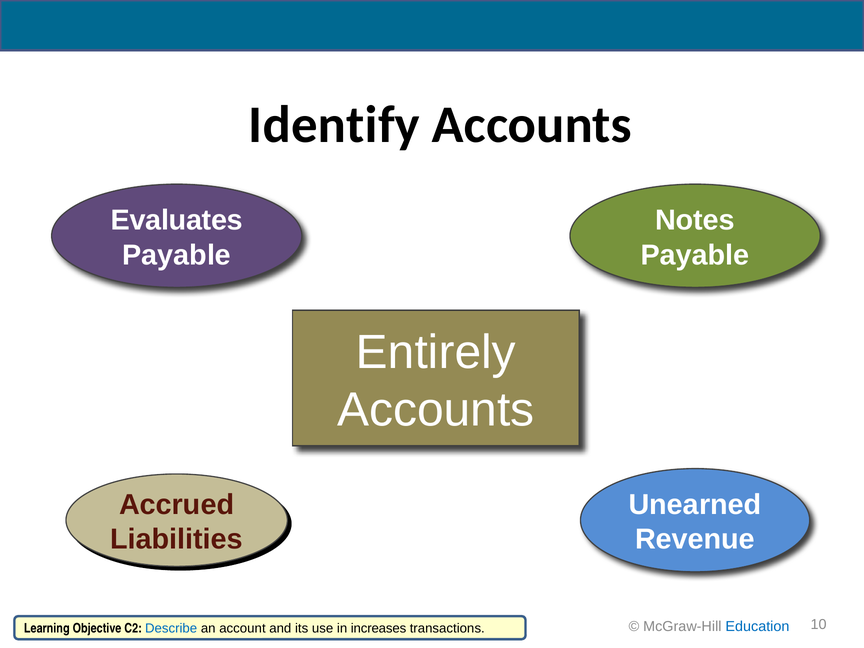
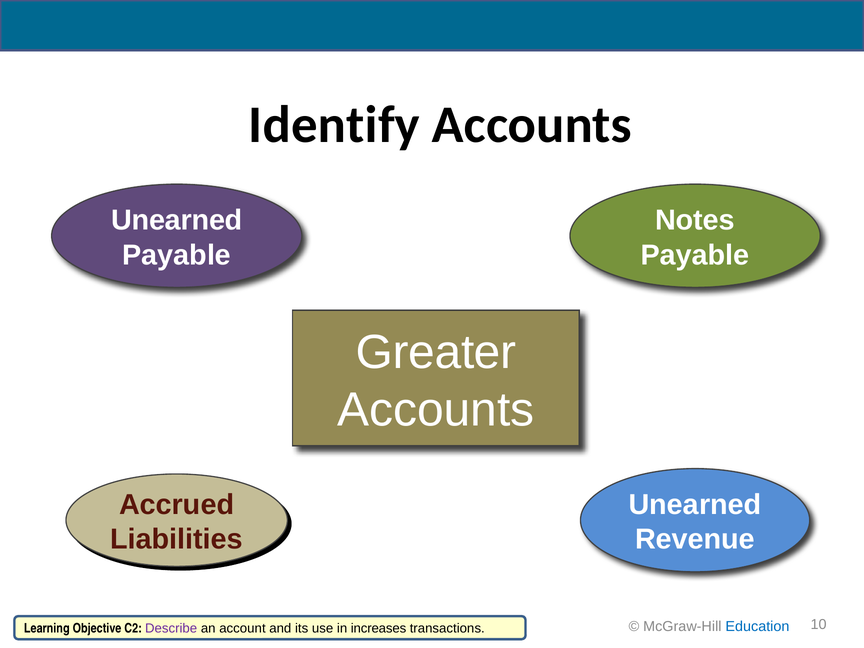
Evaluates at (177, 220): Evaluates -> Unearned
Entirely: Entirely -> Greater
Describe colour: blue -> purple
